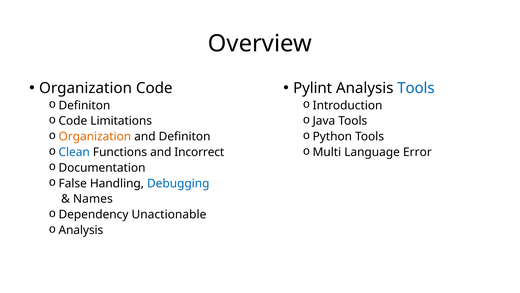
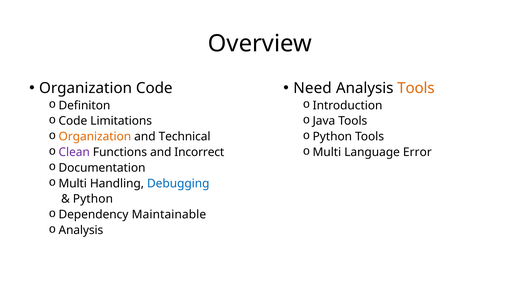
Pylint: Pylint -> Need
Tools at (416, 88) colour: blue -> orange
and Definiton: Definiton -> Technical
Clean colour: blue -> purple
False at (73, 183): False -> Multi
Names at (93, 199): Names -> Python
Unactionable: Unactionable -> Maintainable
